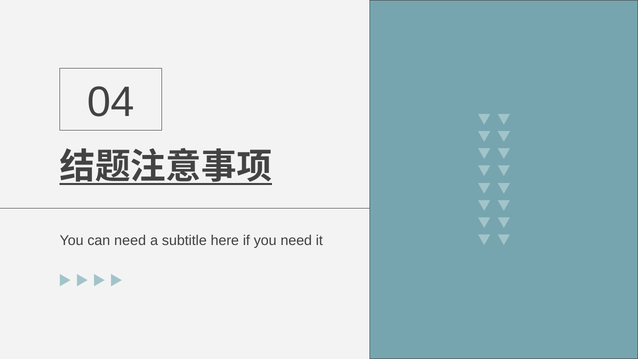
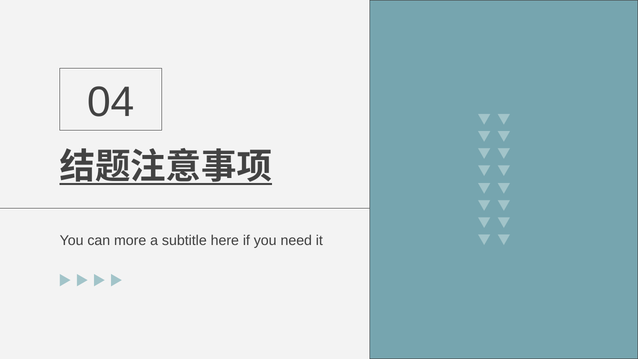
can need: need -> more
